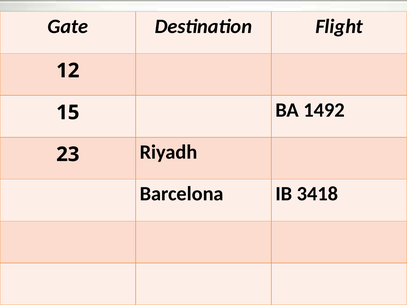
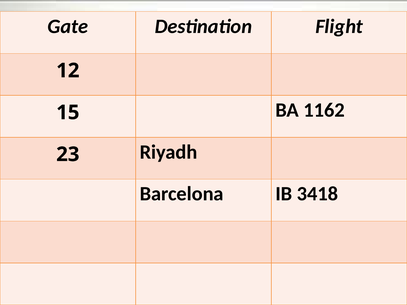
1492: 1492 -> 1162
